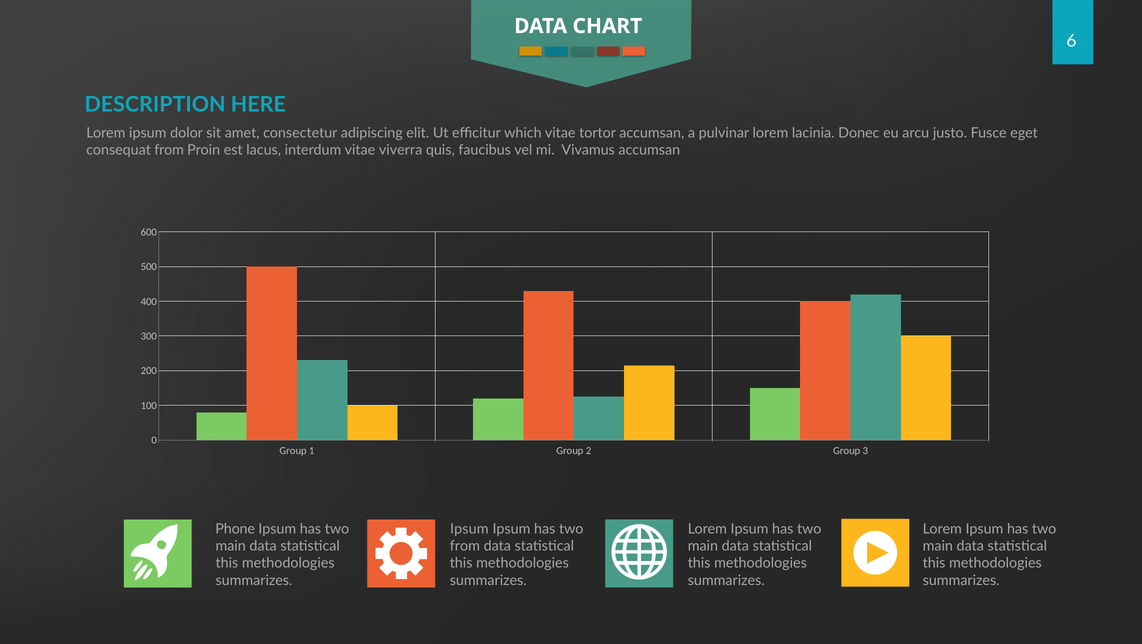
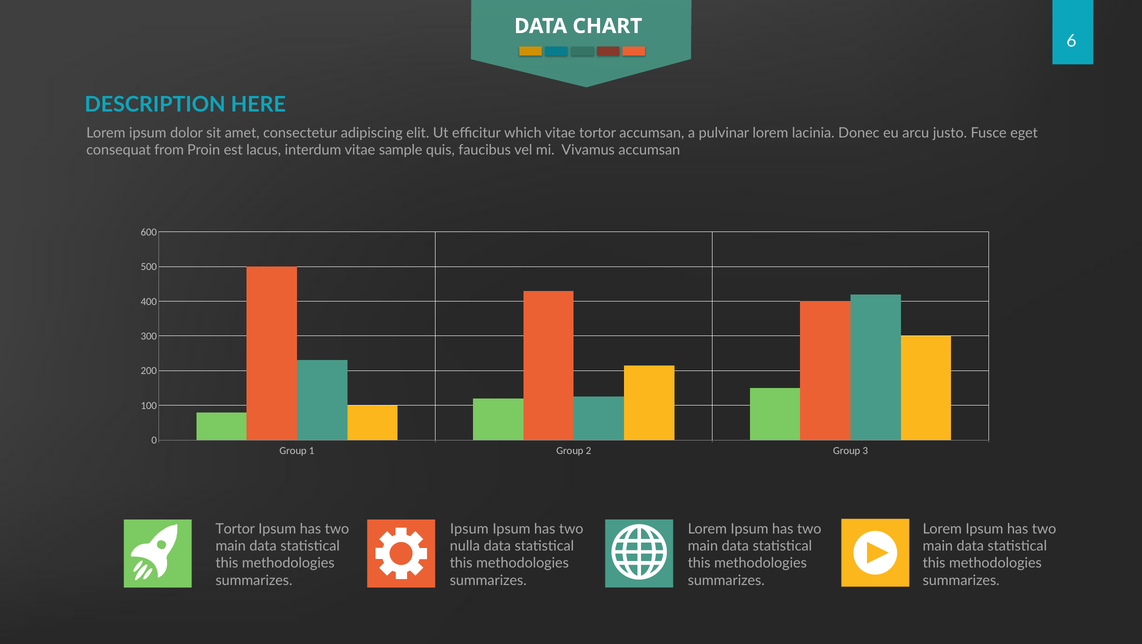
viverra: viverra -> sample
Phone at (235, 529): Phone -> Tortor
from at (465, 546): from -> nulla
